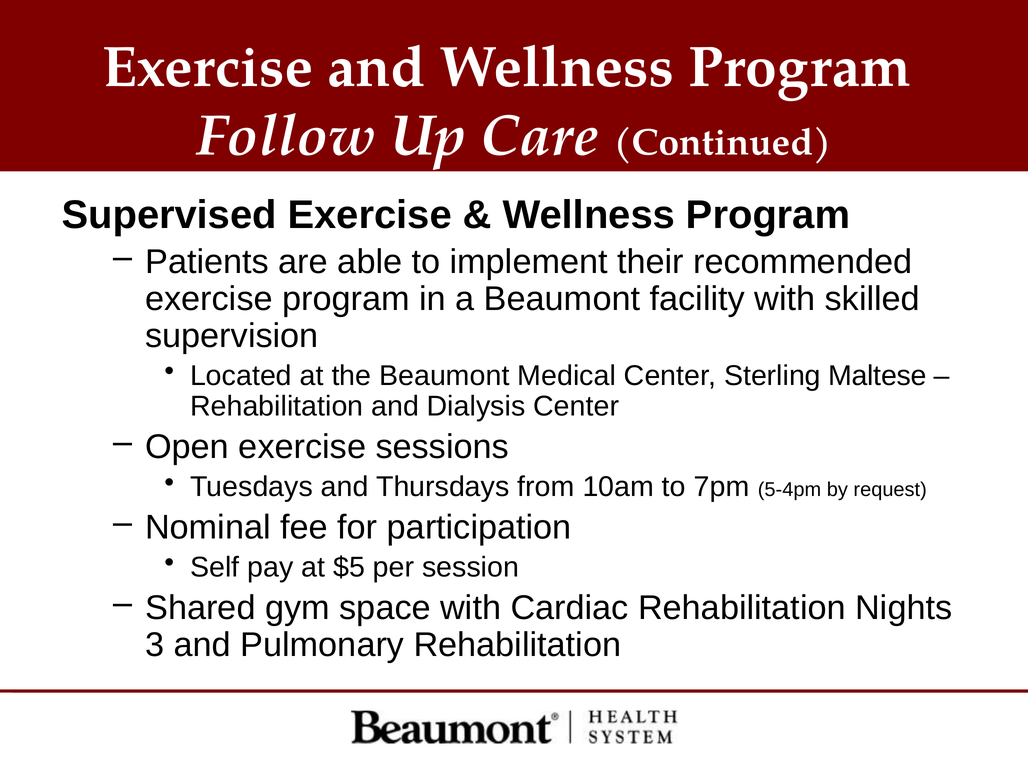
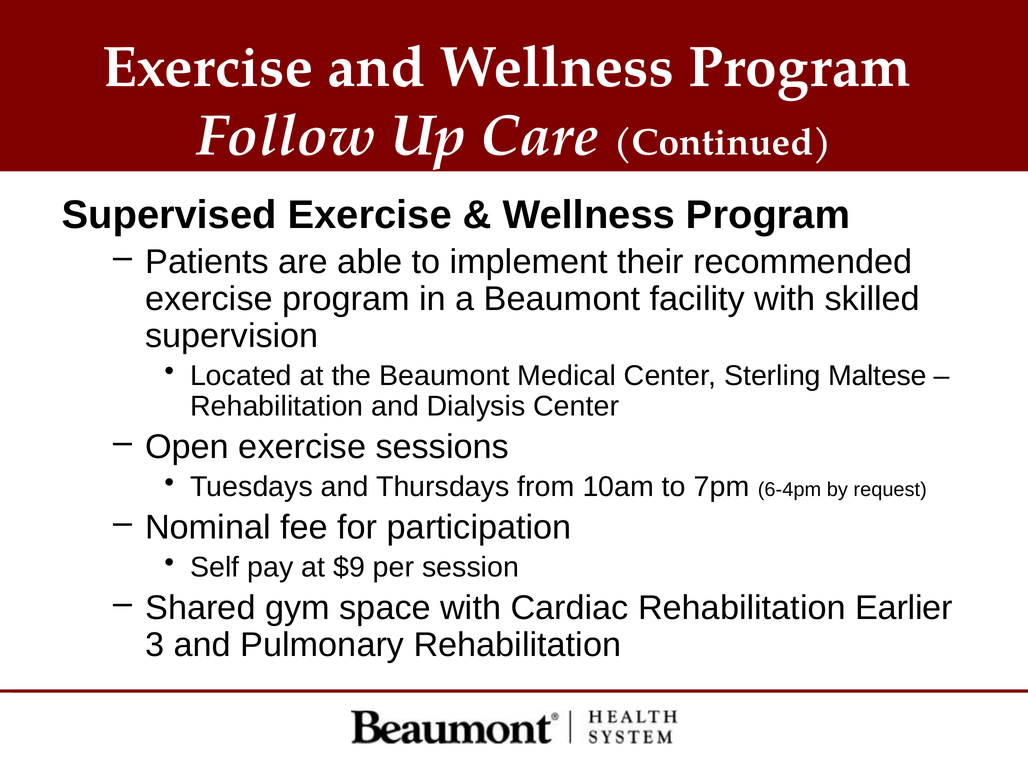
5-4pm: 5-4pm -> 6-4pm
$5: $5 -> $9
Nights: Nights -> Earlier
